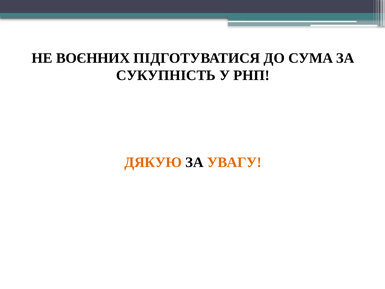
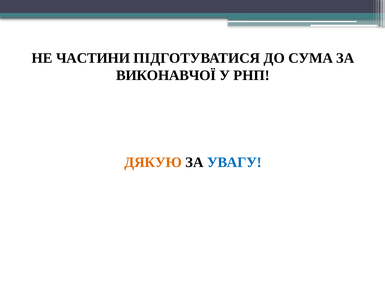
ВОЄННИХ: ВОЄННИХ -> ЧАСТИНИ
СУКУПНІСТЬ: СУКУПНІСТЬ -> ВИКОНАВЧОЇ
УВАГУ colour: orange -> blue
